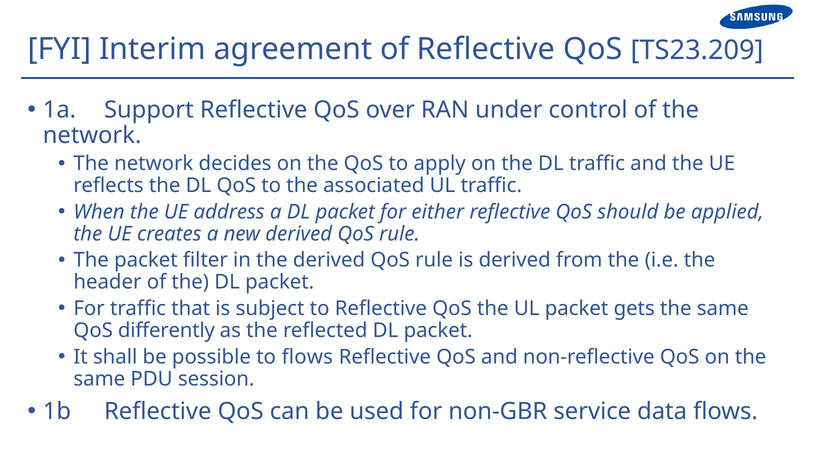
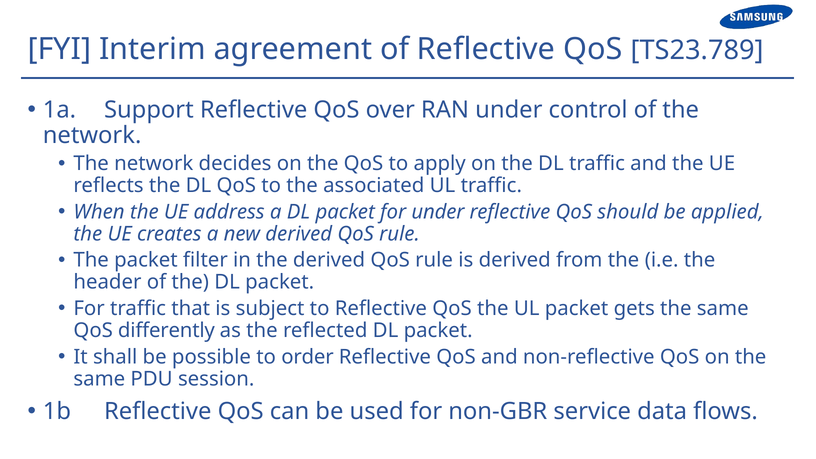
TS23.209: TS23.209 -> TS23.789
for either: either -> under
to flows: flows -> order
